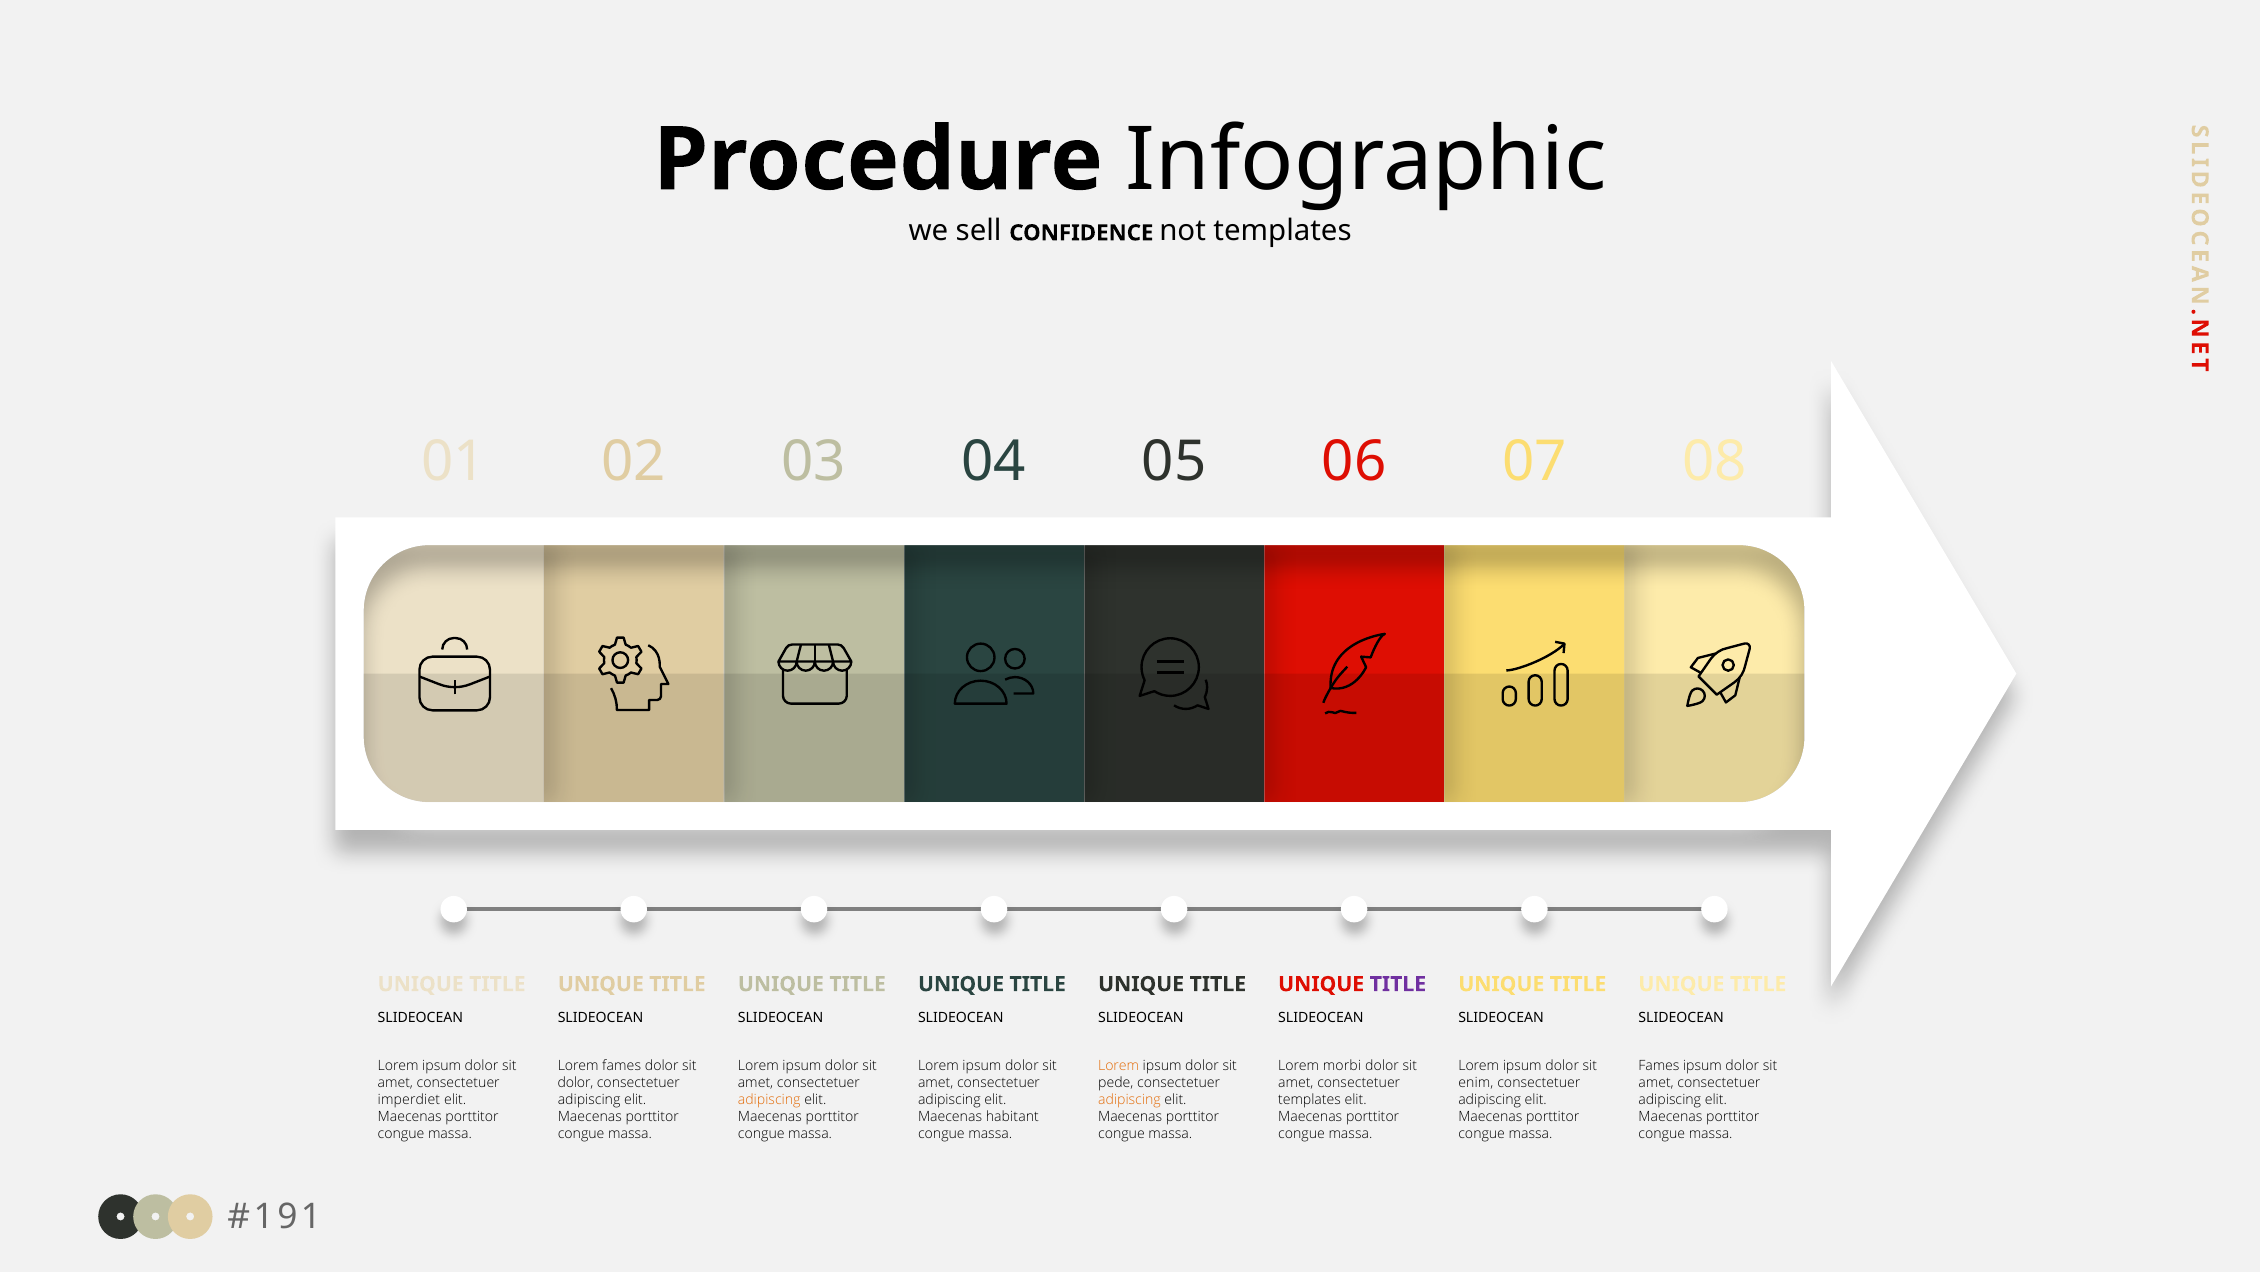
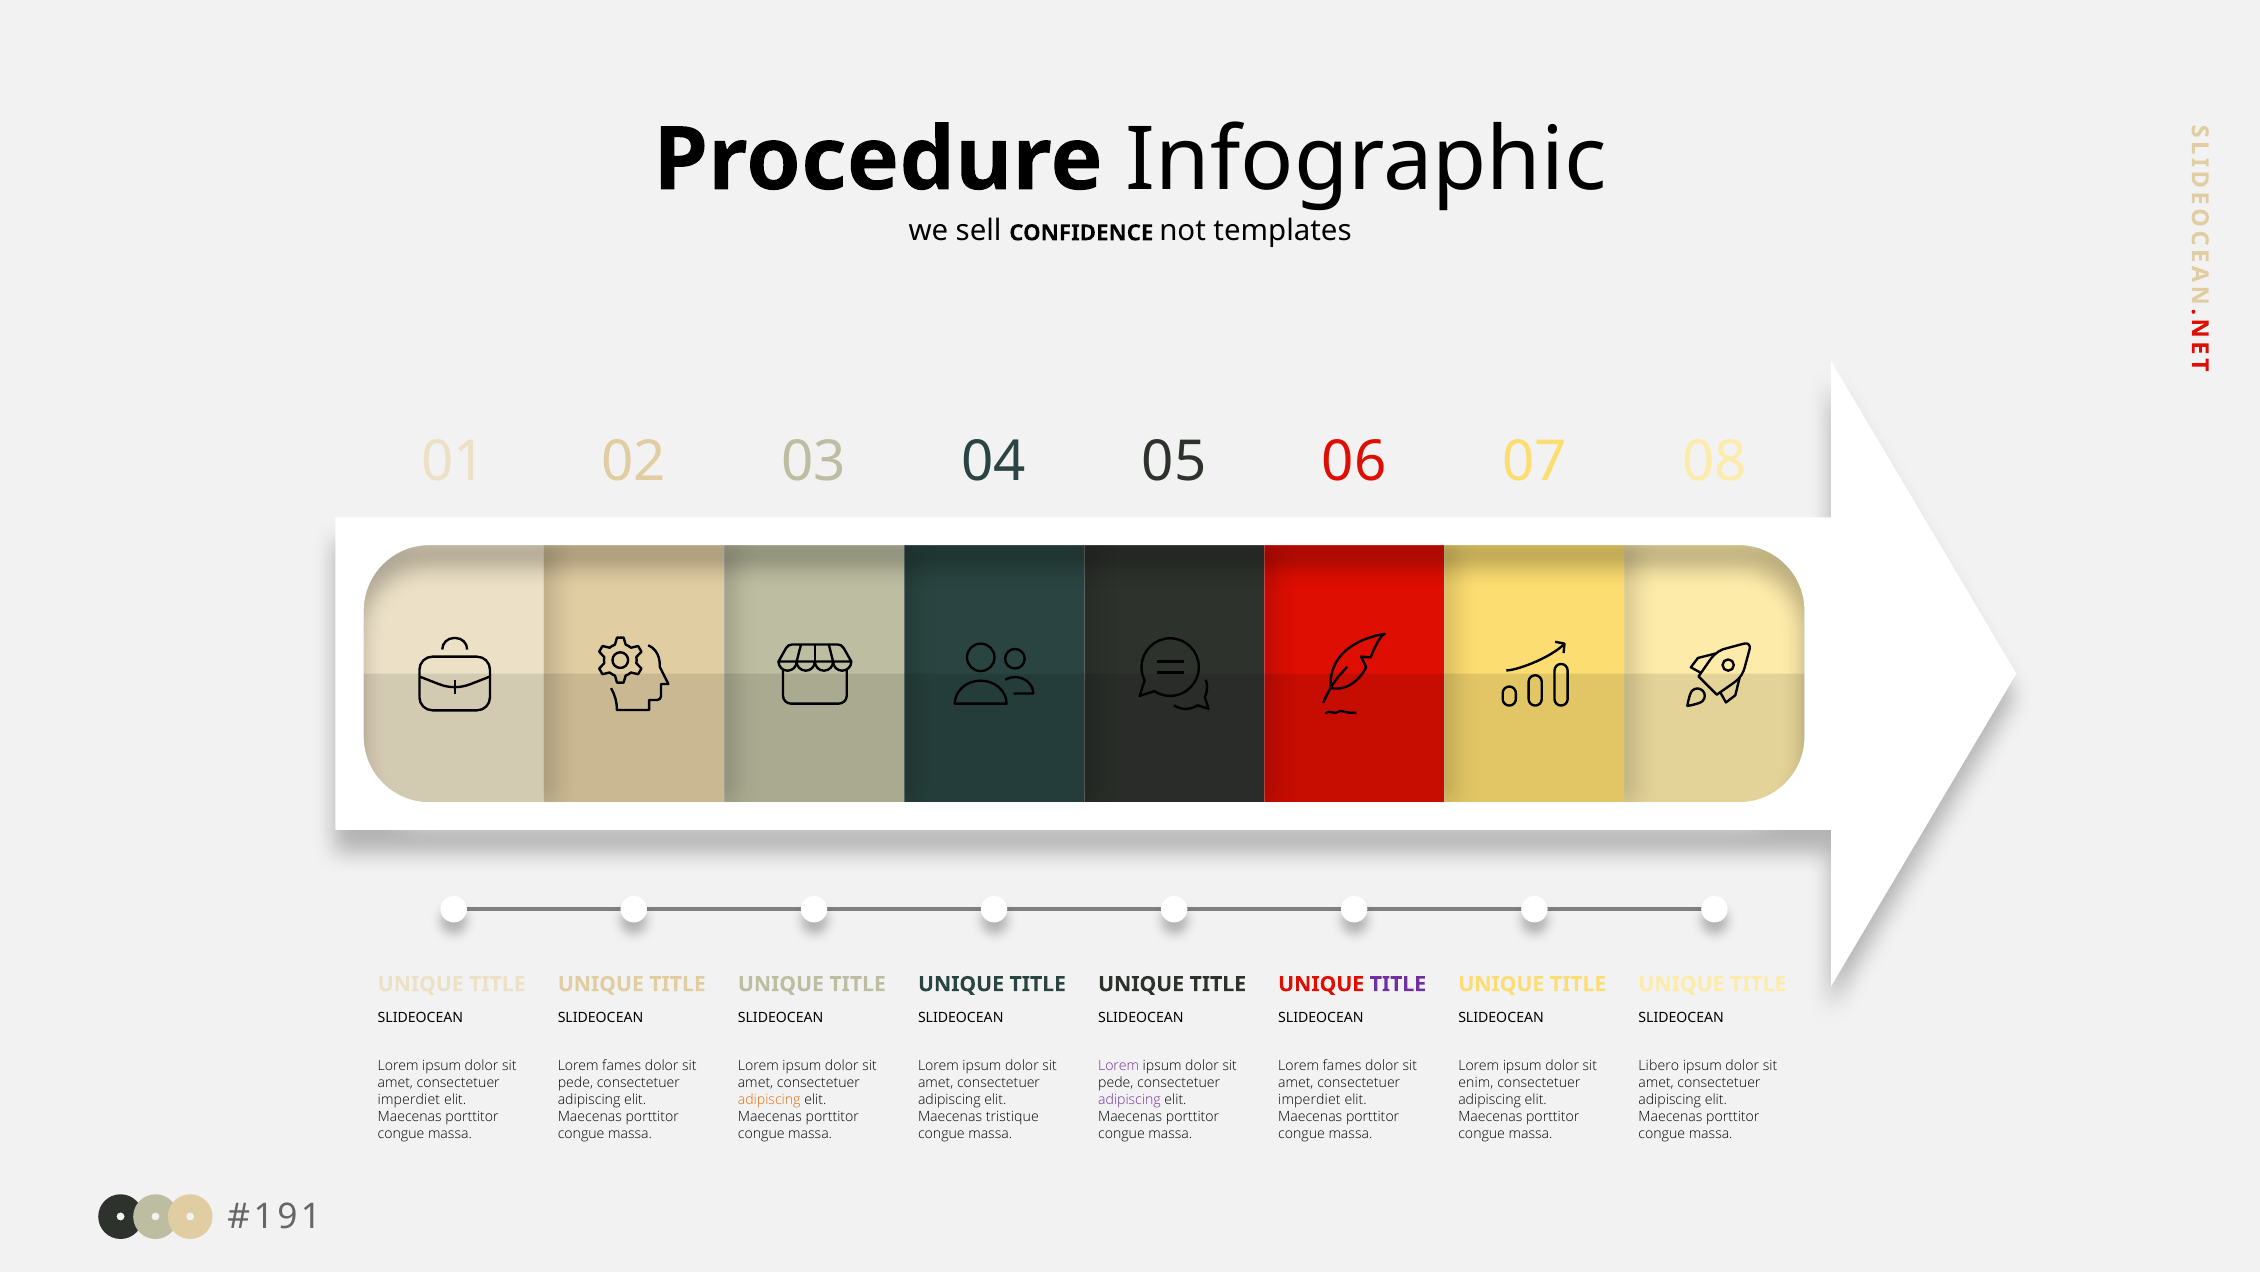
Lorem at (1119, 1066) colour: orange -> purple
morbi at (1342, 1066): morbi -> fames
Fames at (1659, 1066): Fames -> Libero
dolor at (576, 1083): dolor -> pede
adipiscing at (1129, 1100) colour: orange -> purple
templates at (1310, 1100): templates -> imperdiet
habitant: habitant -> tristique
